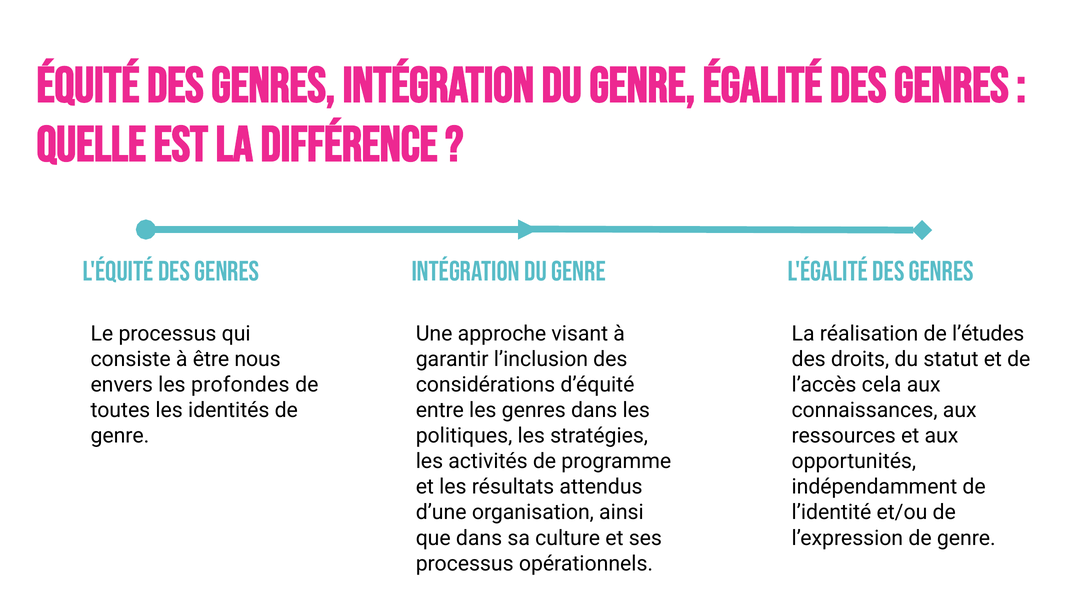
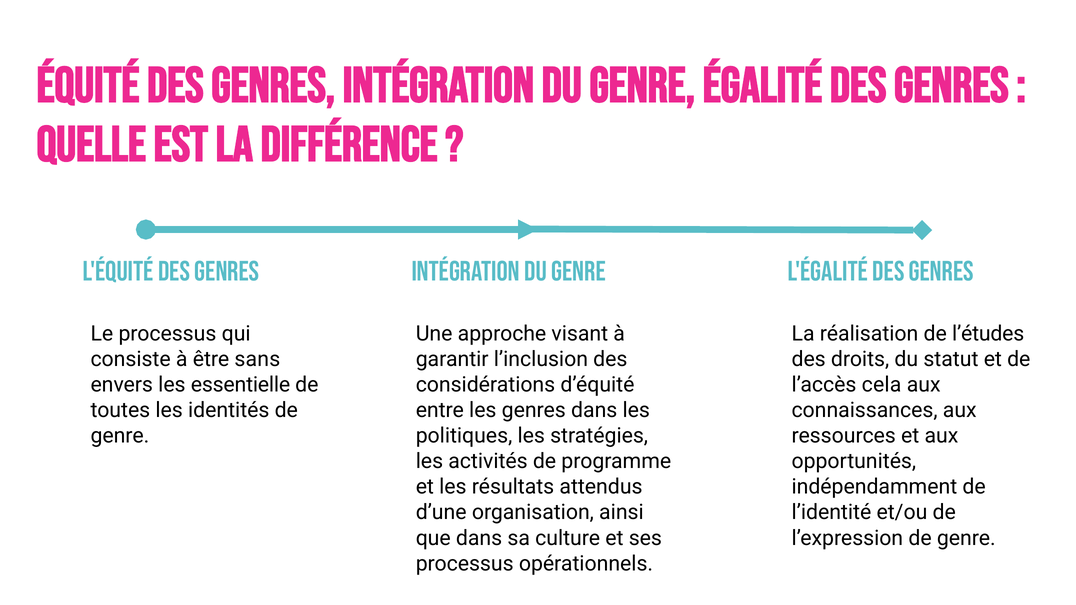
nous: nous -> sans
profondes: profondes -> essentielle
